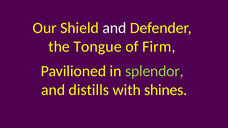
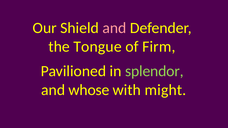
and at (114, 28) colour: white -> pink
distills: distills -> whose
shines: shines -> might
